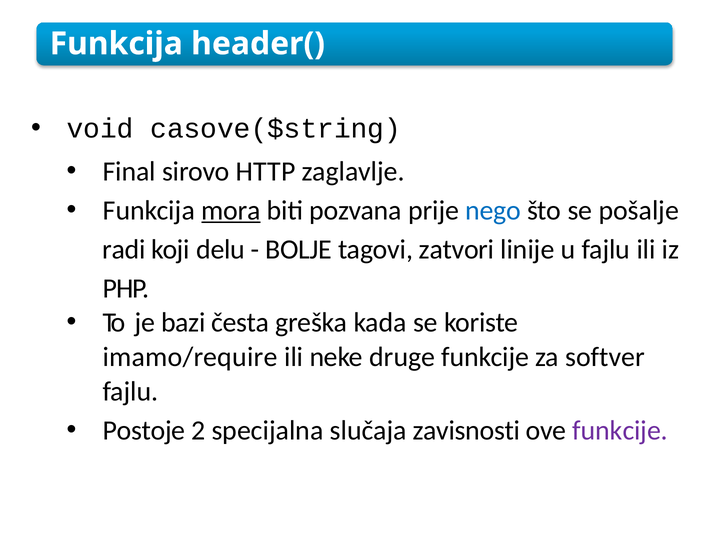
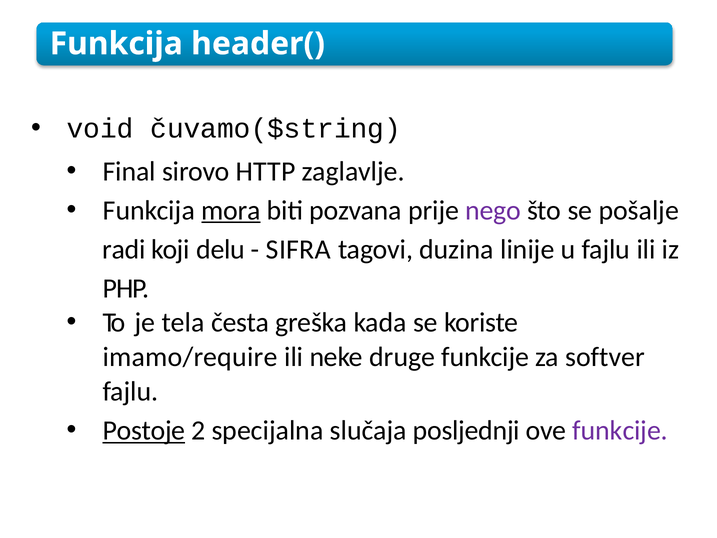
casove($string: casove($string -> čuvamo($string
nego colour: blue -> purple
BOLJE: BOLJE -> SIFRA
zatvori: zatvori -> duzina
bazi: bazi -> tela
Postoje underline: none -> present
zavisnosti: zavisnosti -> posljednji
